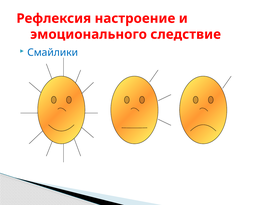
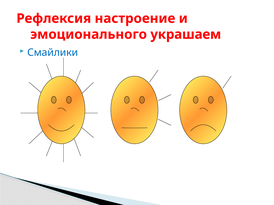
следствие: следствие -> украшаем
